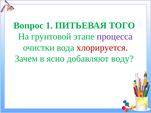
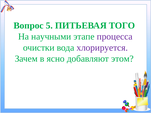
1: 1 -> 5
грунтовой: грунтовой -> научными
хлорируется colour: red -> purple
воду: воду -> этом
